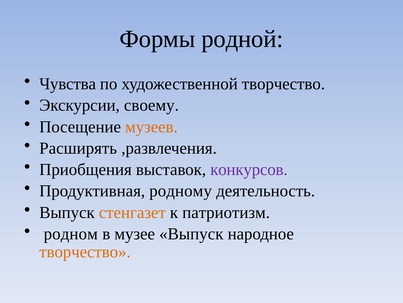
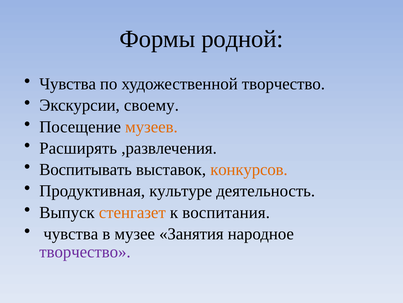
Приобщения: Приобщения -> Воспитывать
конкурсов colour: purple -> orange
родному: родному -> культуре
патриотизм: патриотизм -> воспитания
родном at (71, 233): родном -> чувства
музее Выпуск: Выпуск -> Занятия
творчество at (85, 251) colour: orange -> purple
